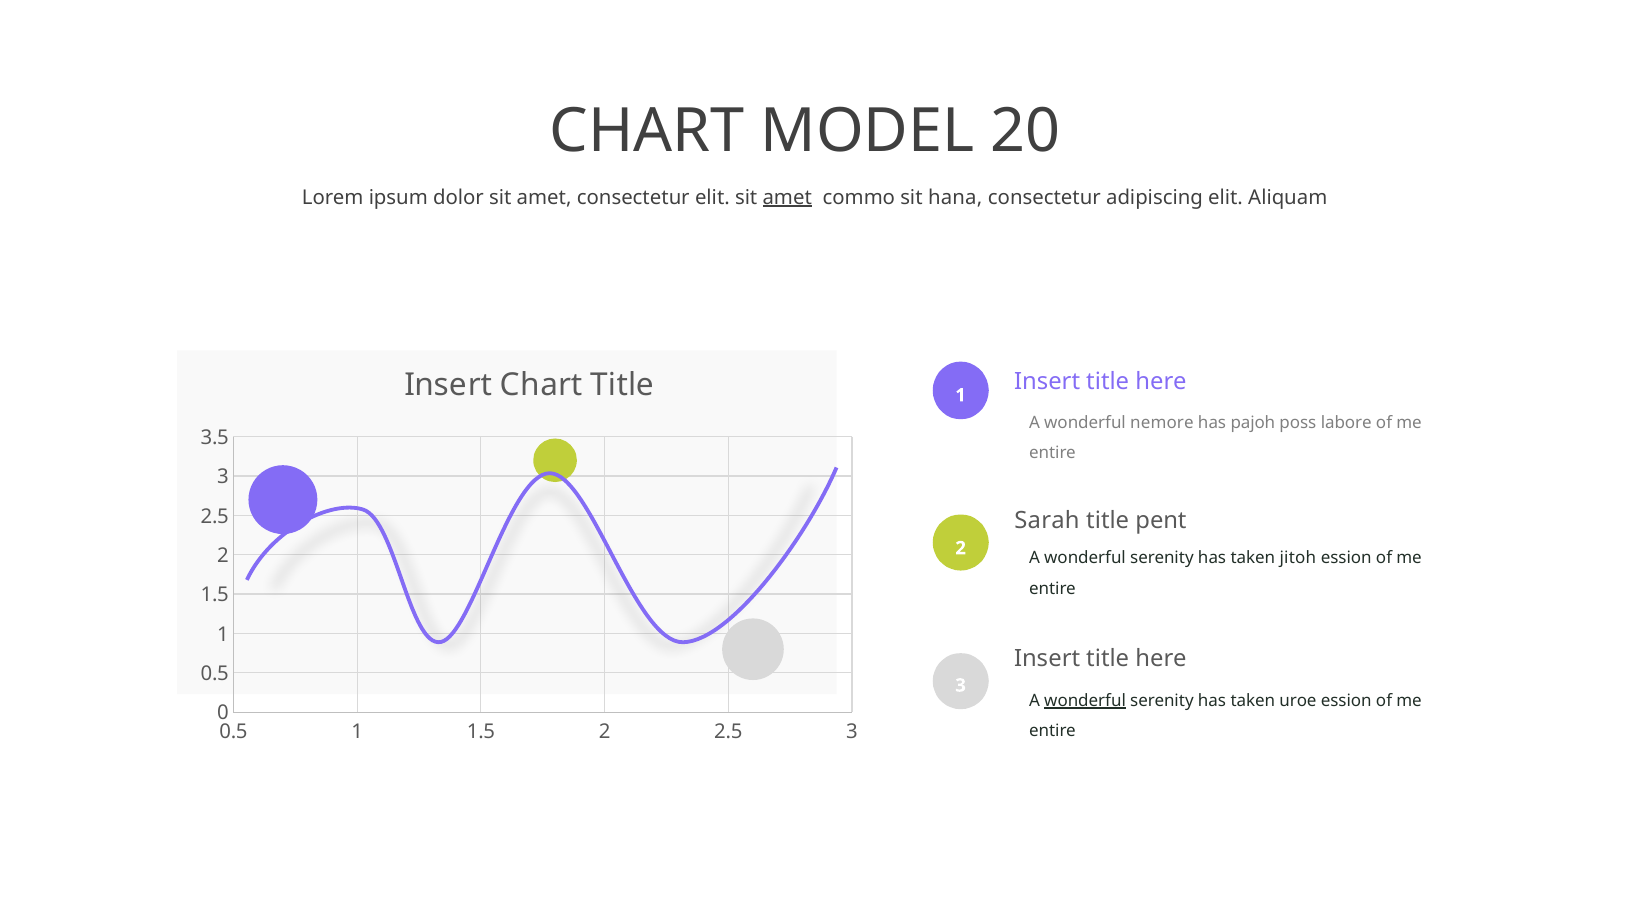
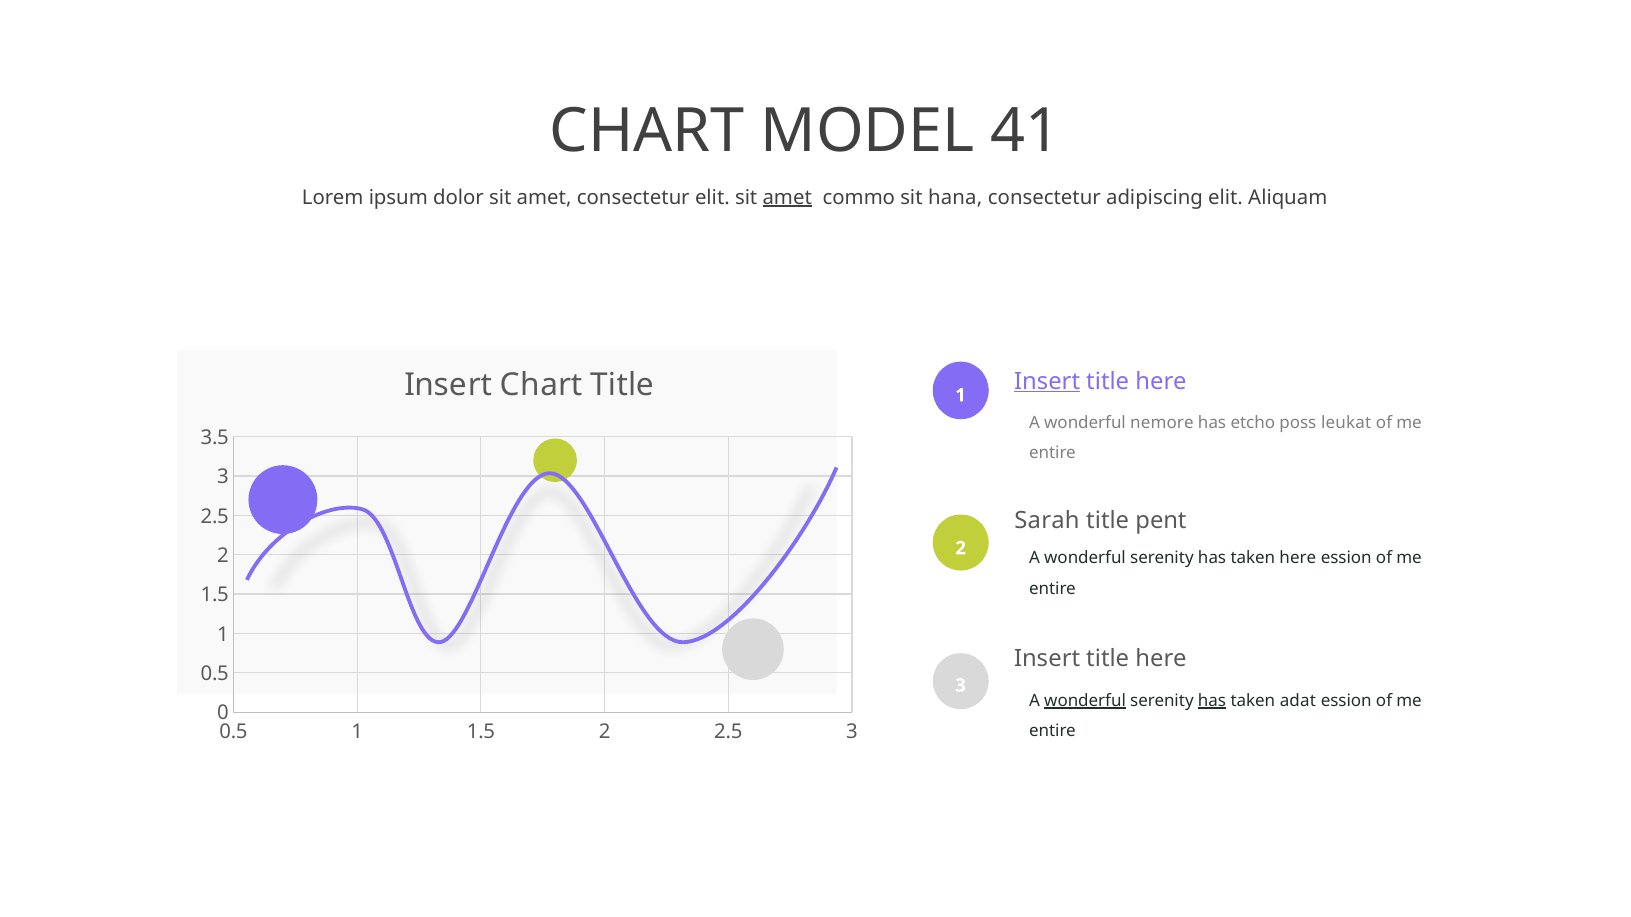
20: 20 -> 41
Insert at (1047, 381) underline: none -> present
pajoh: pajoh -> etcho
labore: labore -> leukat
taken jitoh: jitoh -> here
has at (1212, 701) underline: none -> present
uroe: uroe -> adat
